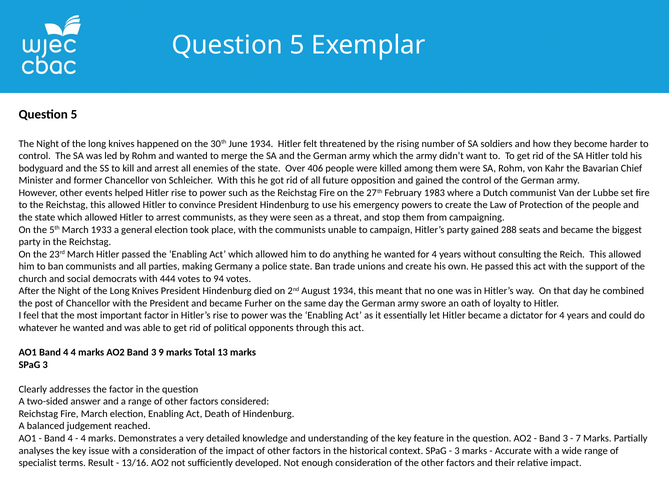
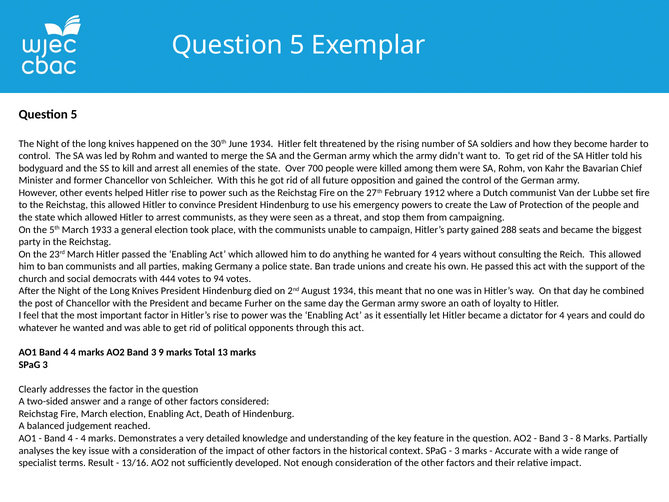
406: 406 -> 700
1983: 1983 -> 1912
7: 7 -> 8
